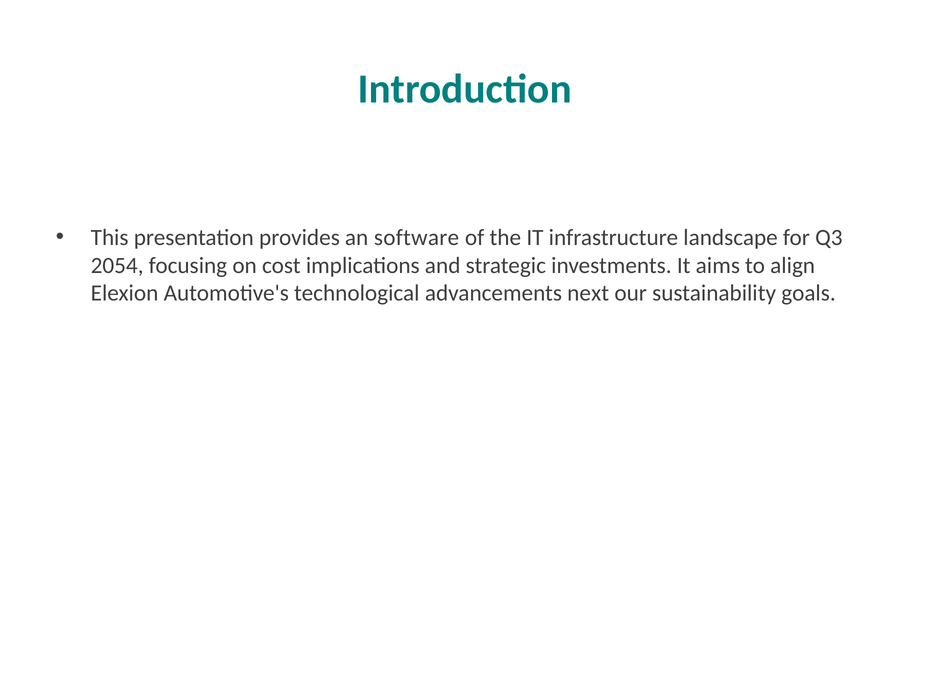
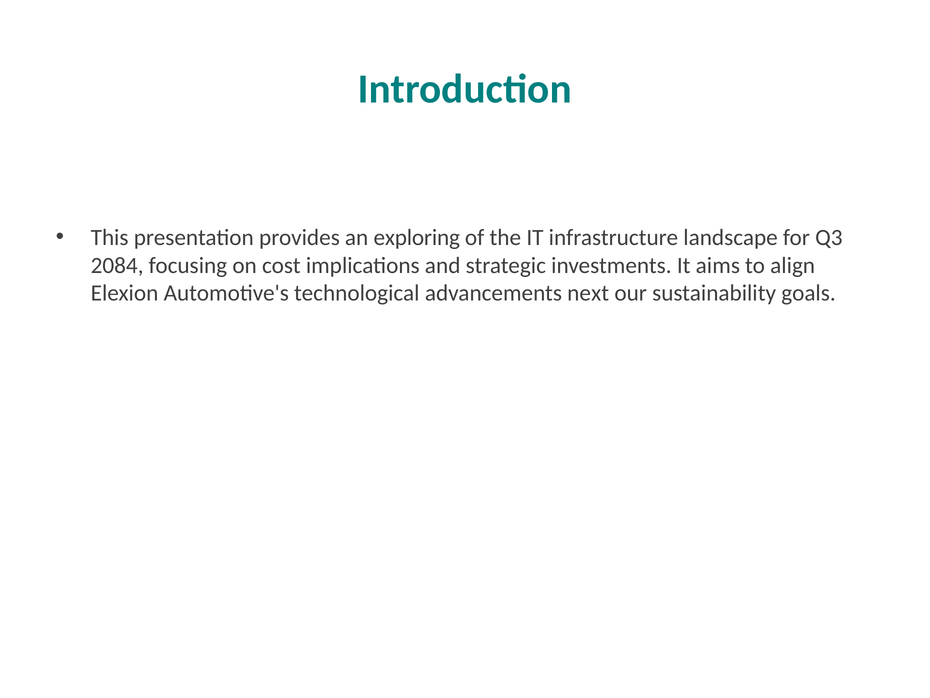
software: software -> exploring
2054: 2054 -> 2084
